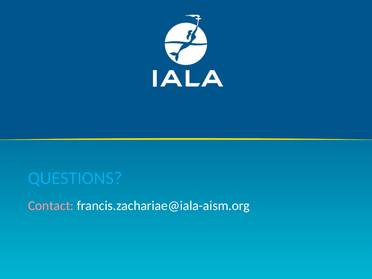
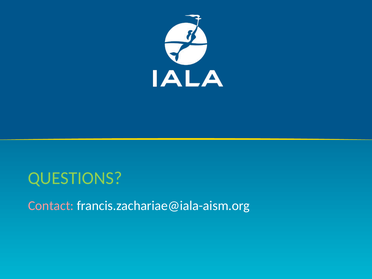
QUESTIONS colour: light blue -> light green
